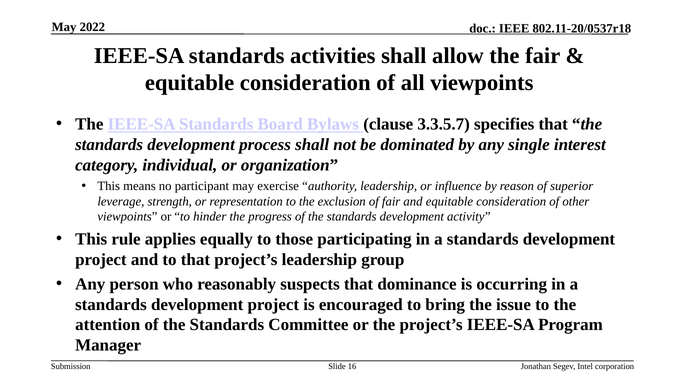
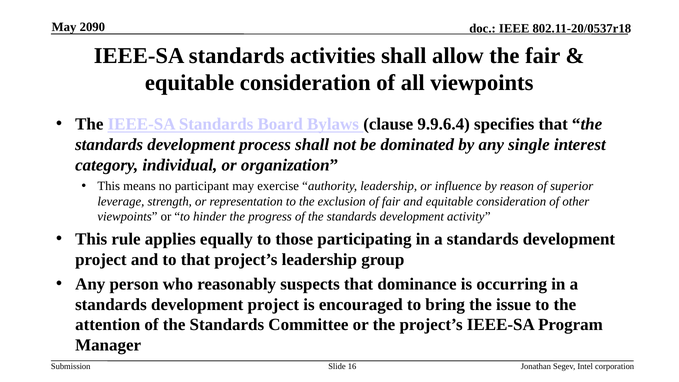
2022: 2022 -> 2090
3.3.5.7: 3.3.5.7 -> 9.9.6.4
